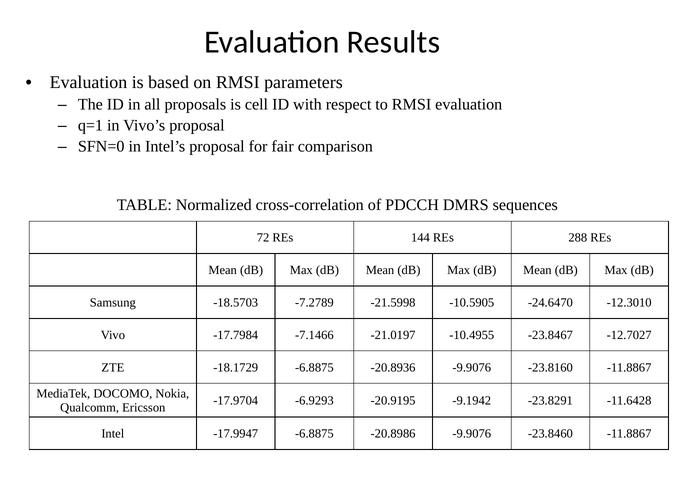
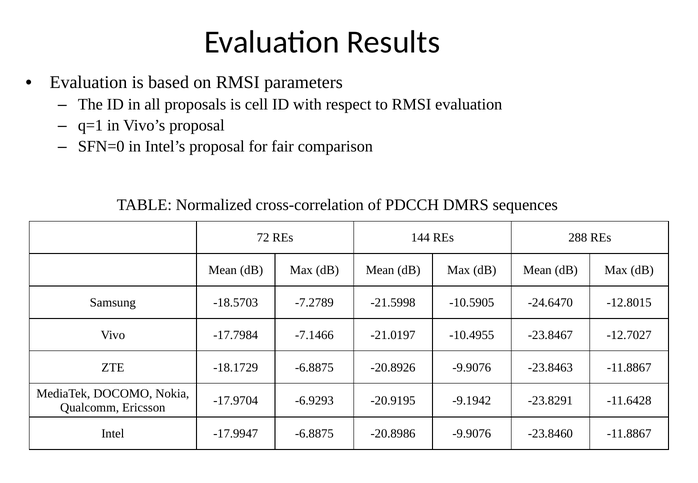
-12.3010: -12.3010 -> -12.8015
-20.8936: -20.8936 -> -20.8926
-23.8160: -23.8160 -> -23.8463
